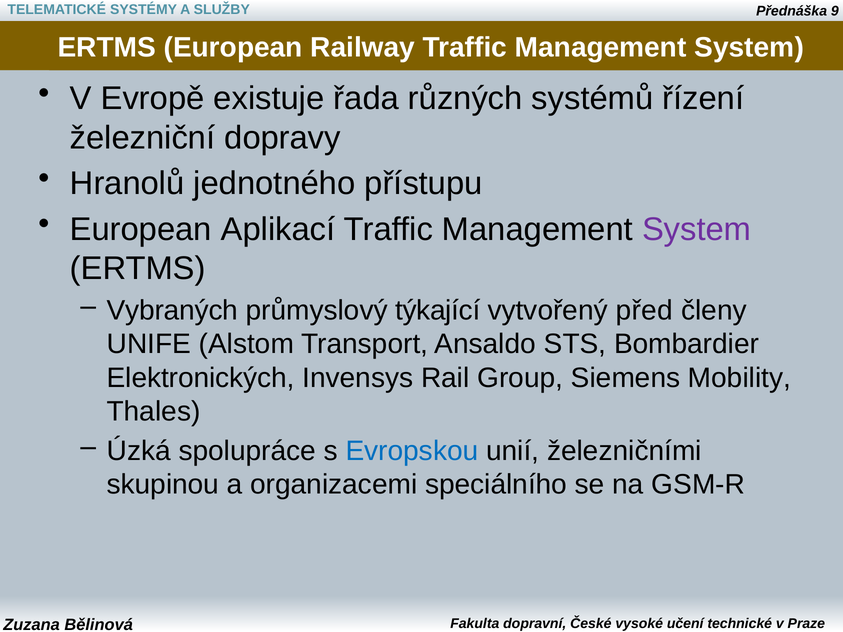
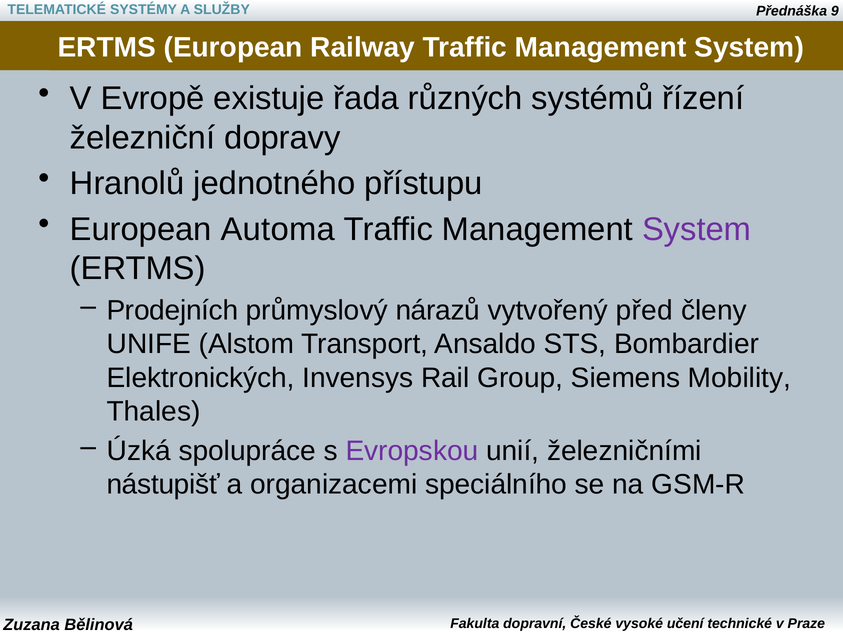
Aplikací: Aplikací -> Automa
Vybraných: Vybraných -> Prodejních
týkající: týkající -> nárazů
Evropskou colour: blue -> purple
skupinou: skupinou -> nástupišť
